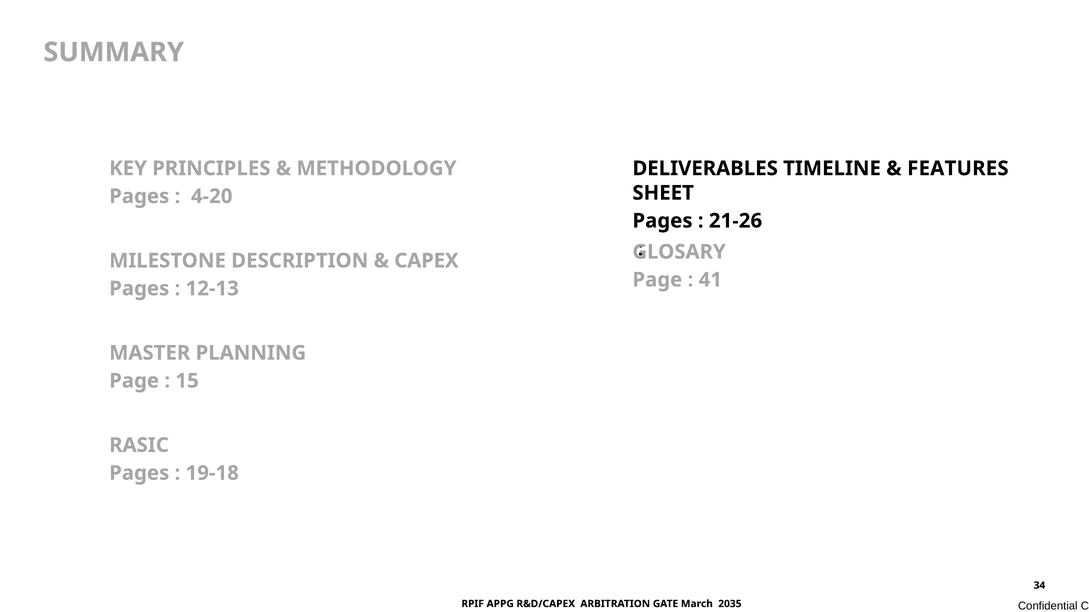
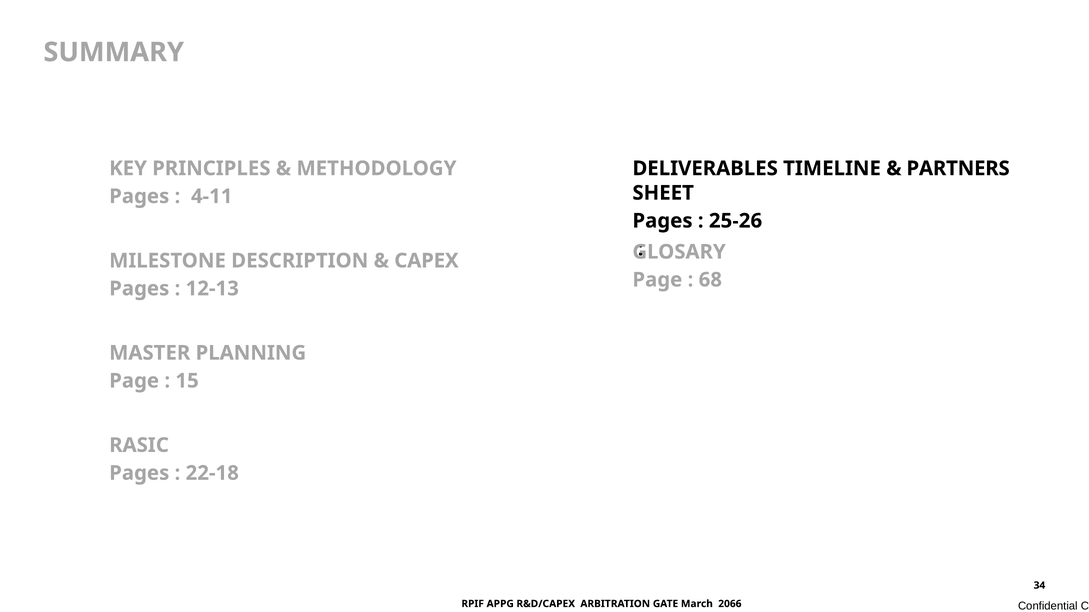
FEATURES: FEATURES -> PARTNERS
4-20: 4-20 -> 4-11
21-26: 21-26 -> 25-26
41: 41 -> 68
19-18: 19-18 -> 22-18
2035: 2035 -> 2066
